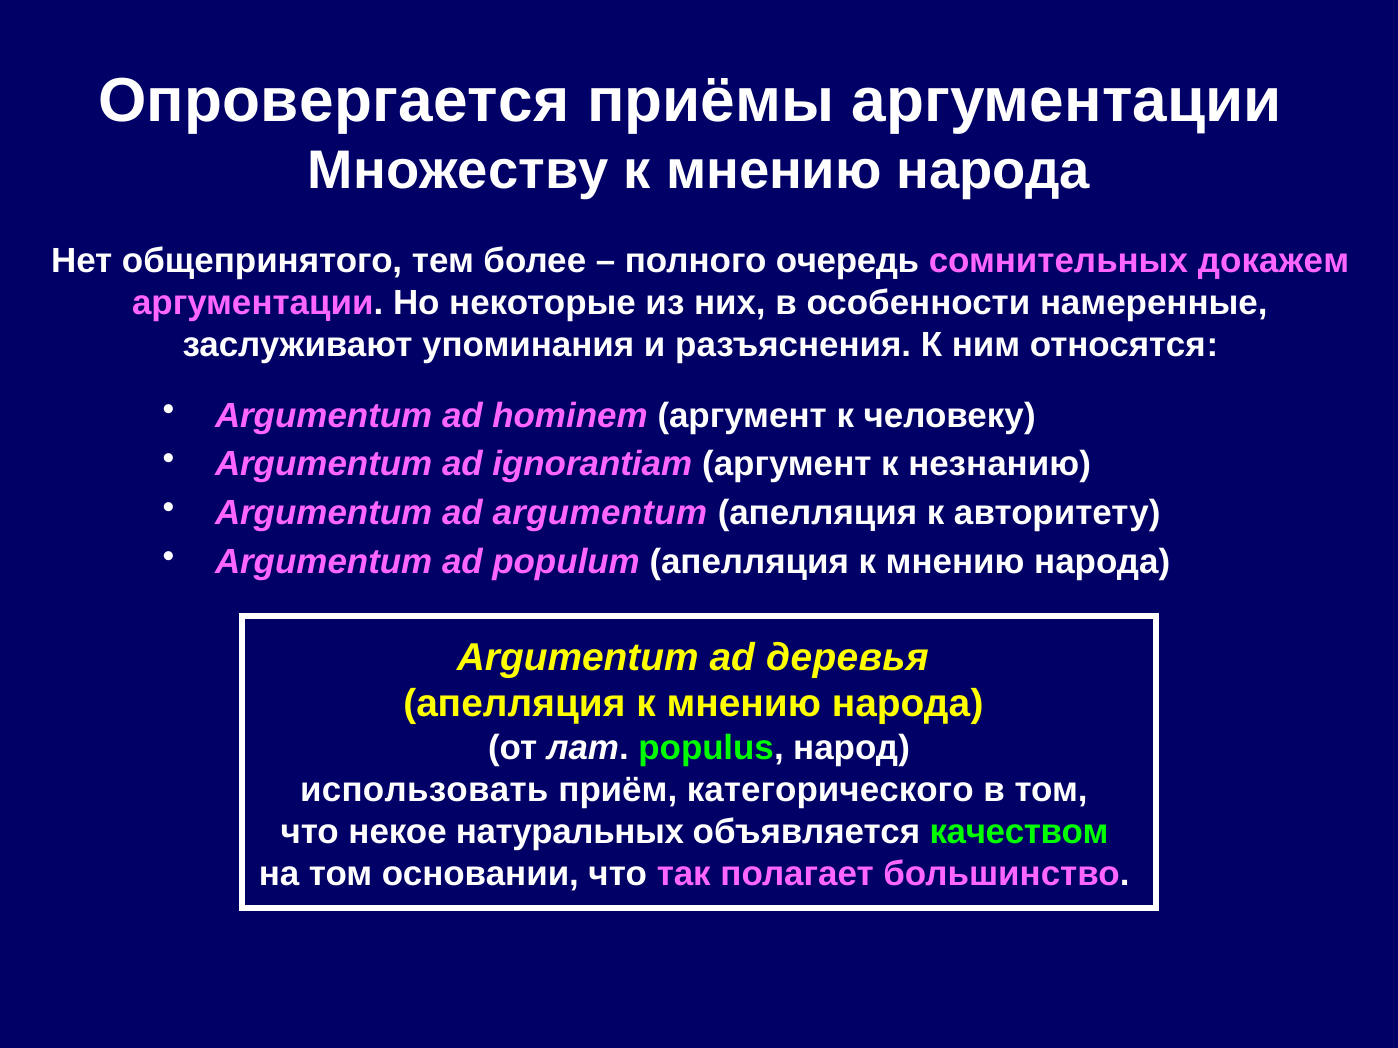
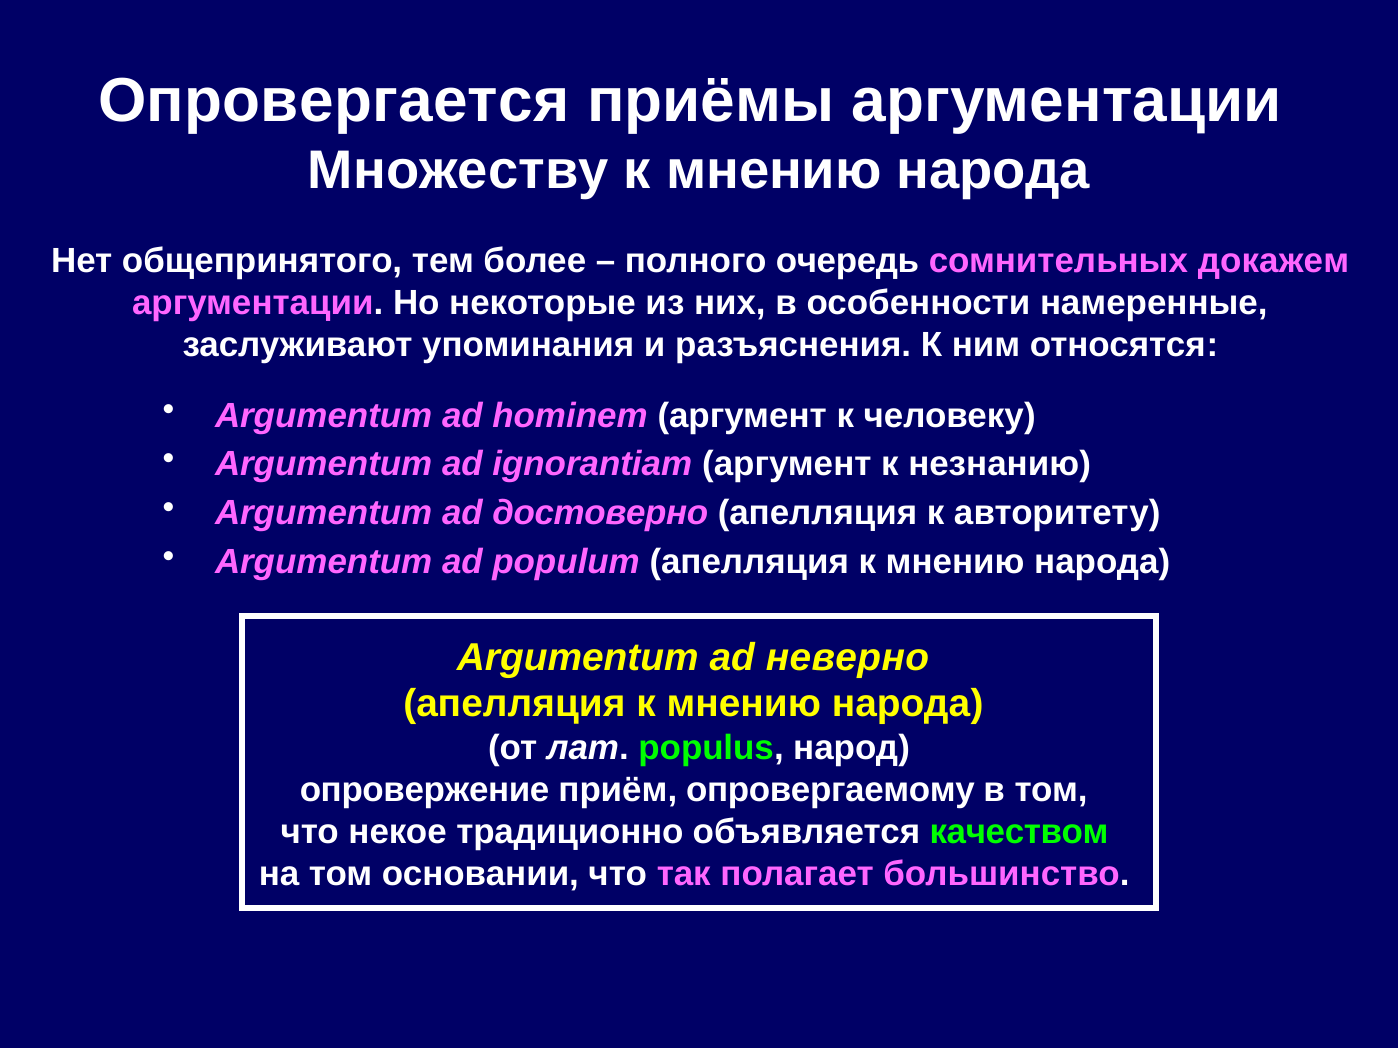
ad argumentum: argumentum -> достоверно
деревья: деревья -> неверно
использовать: использовать -> опровержение
категорического: категорического -> опровергаемому
натуральных: натуральных -> традиционно
